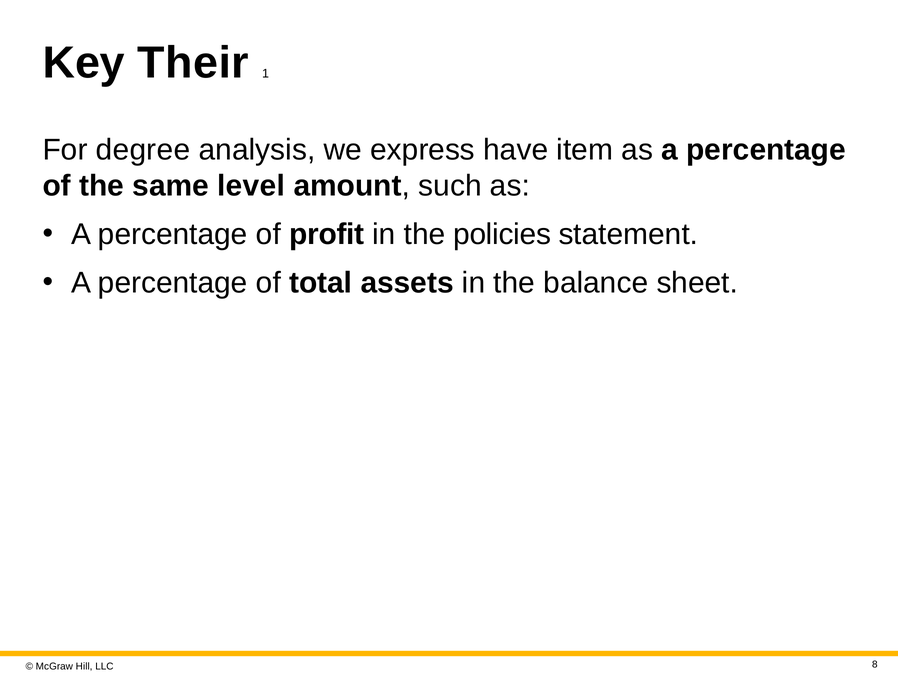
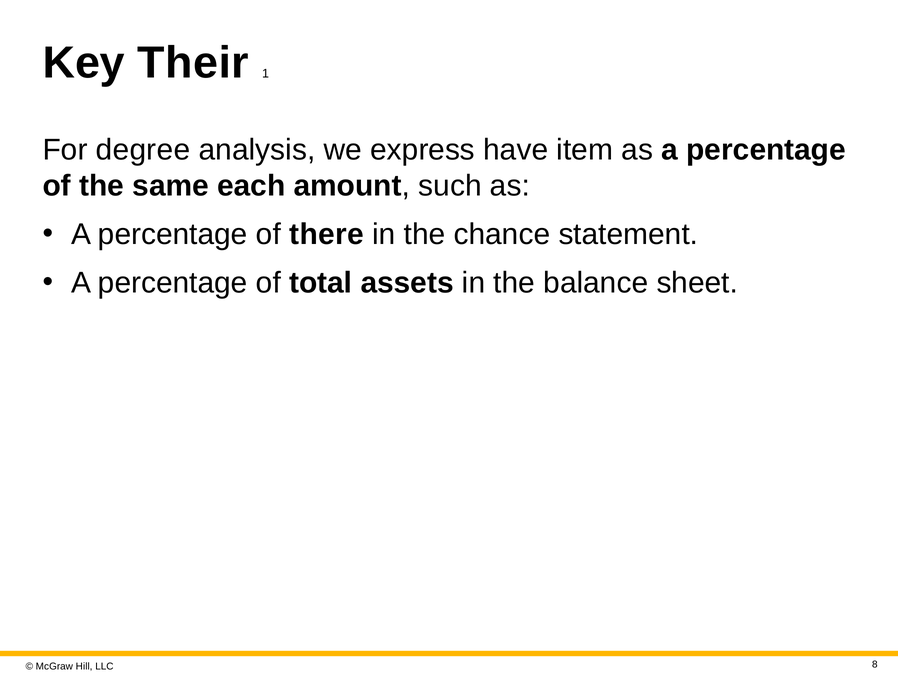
level: level -> each
profit: profit -> there
policies: policies -> chance
